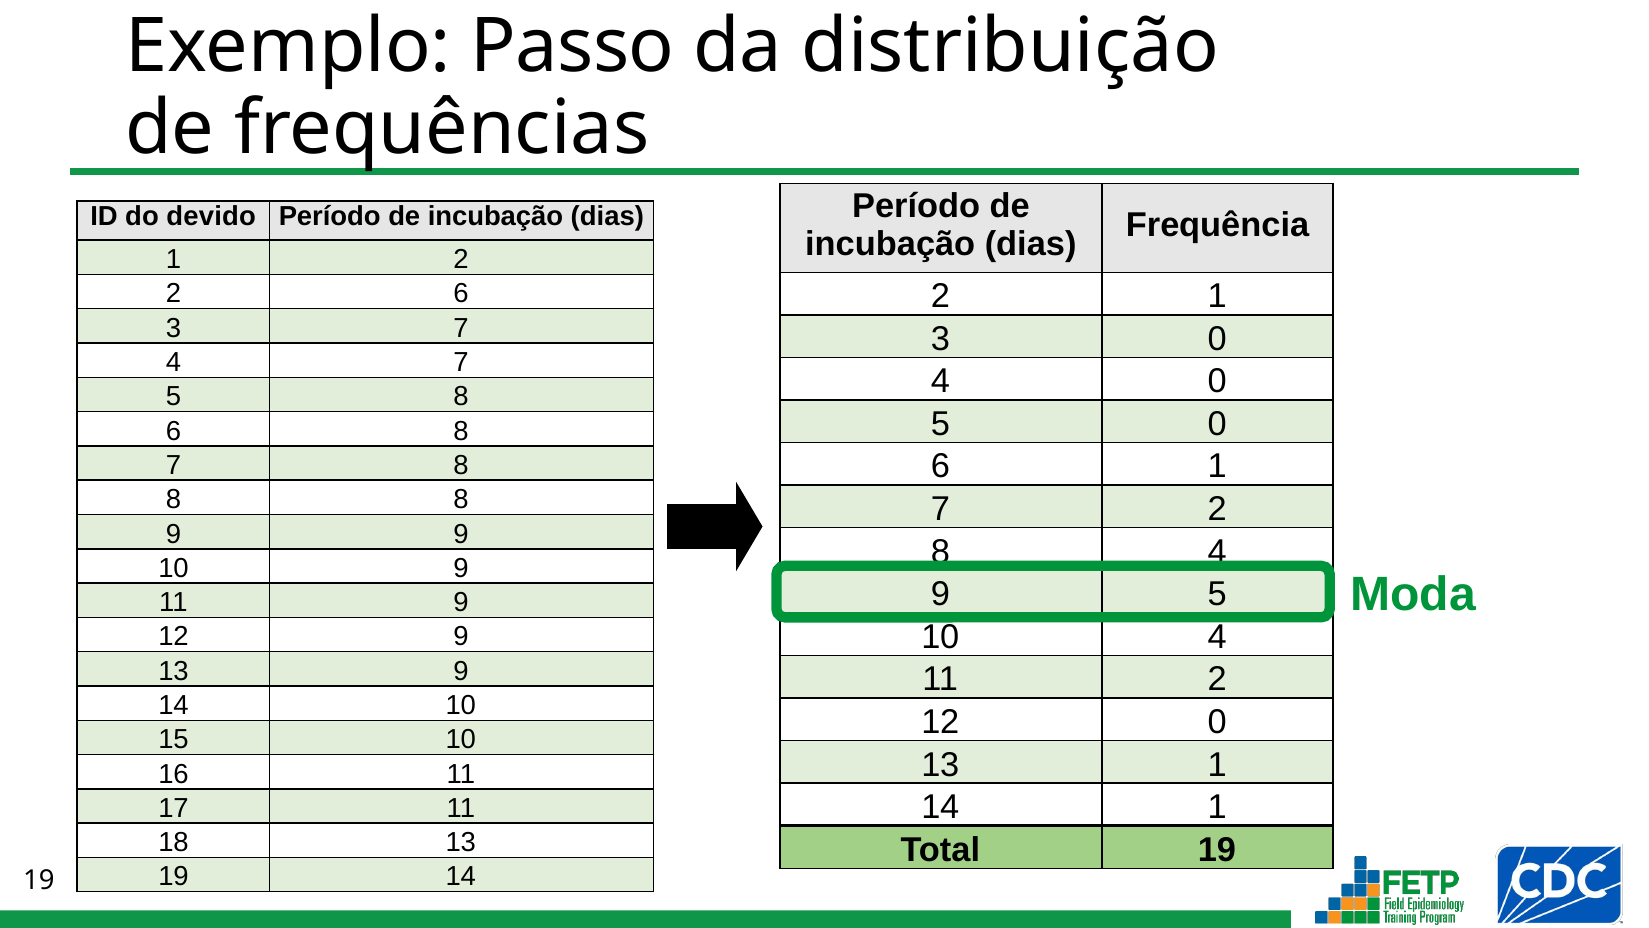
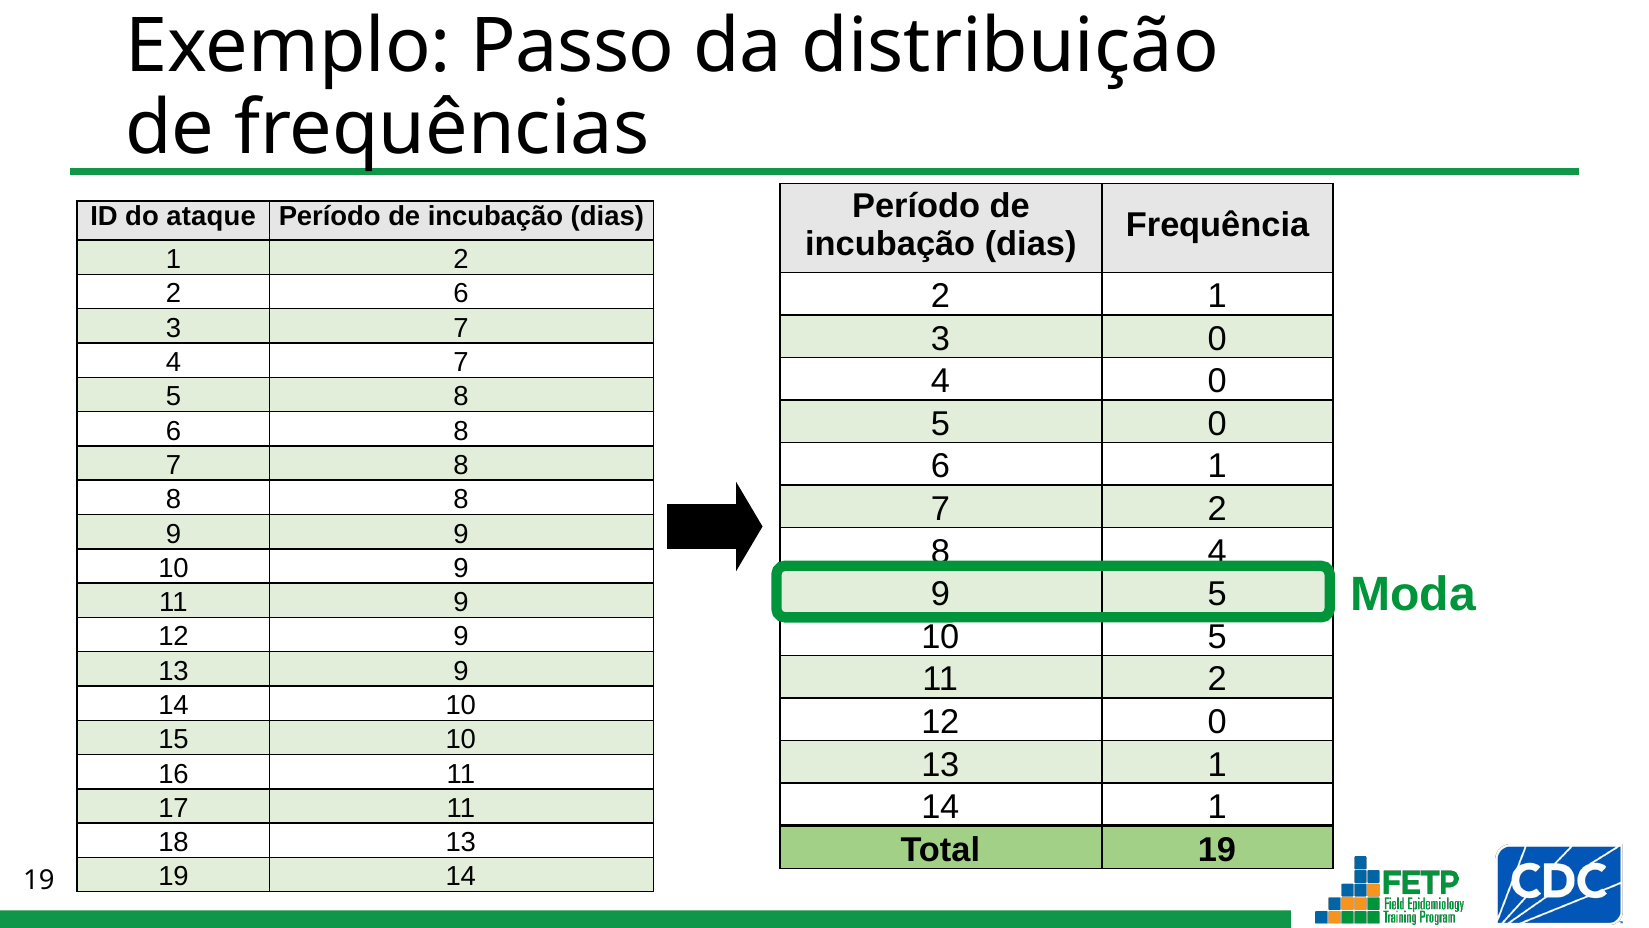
devido: devido -> ataque
10 4: 4 -> 5
